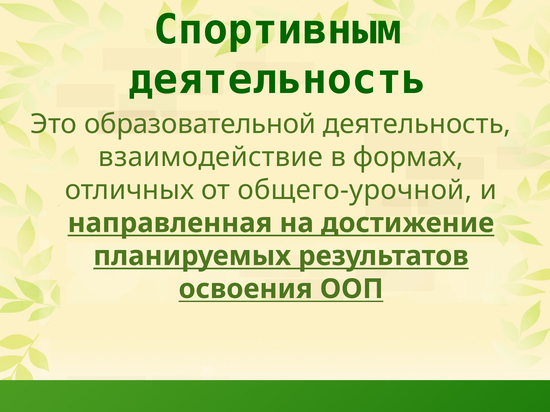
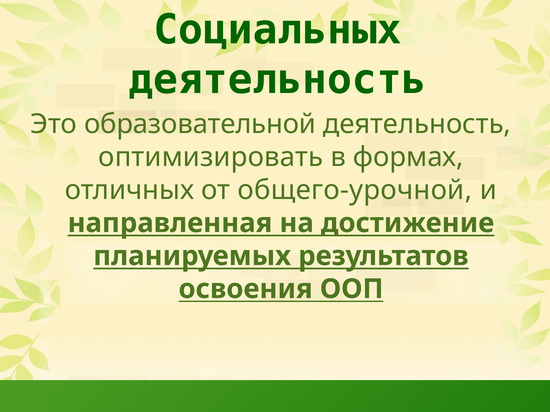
Спортивным: Спортивным -> Социальных
взаимодействие: взаимодействие -> оптимизировать
